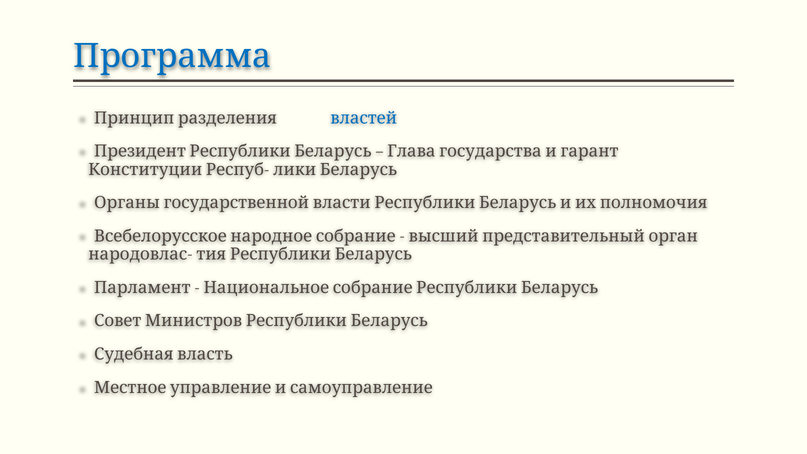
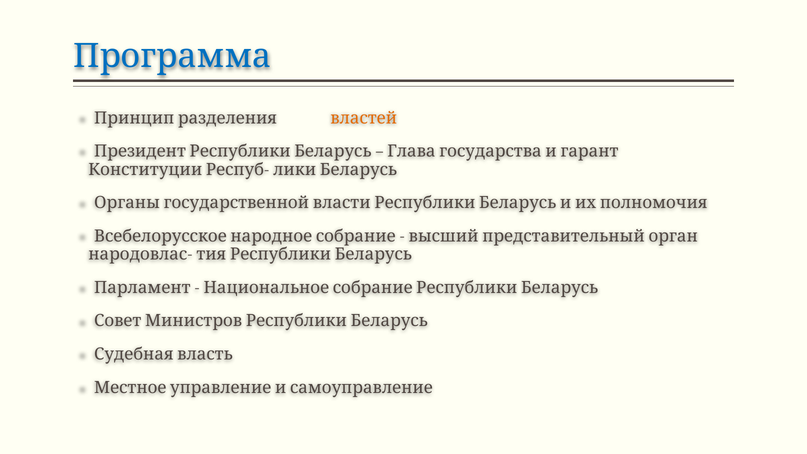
властей colour: blue -> orange
